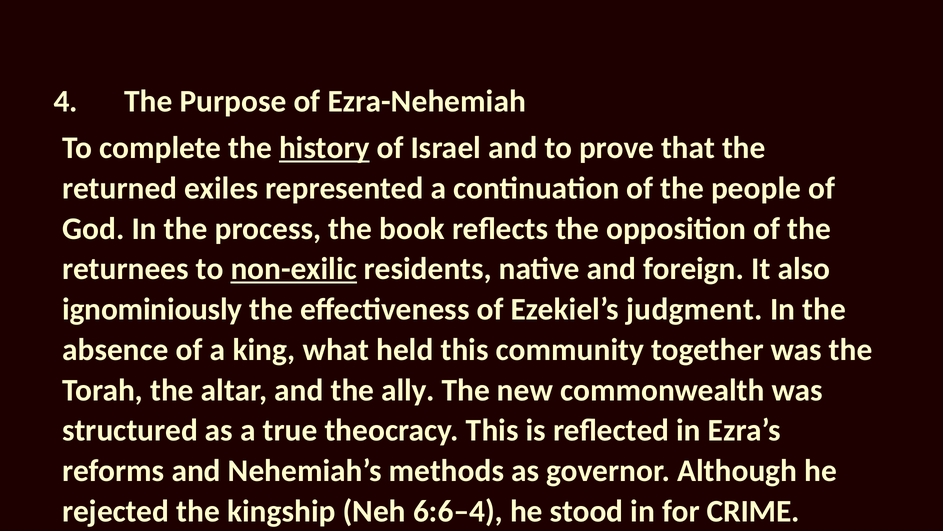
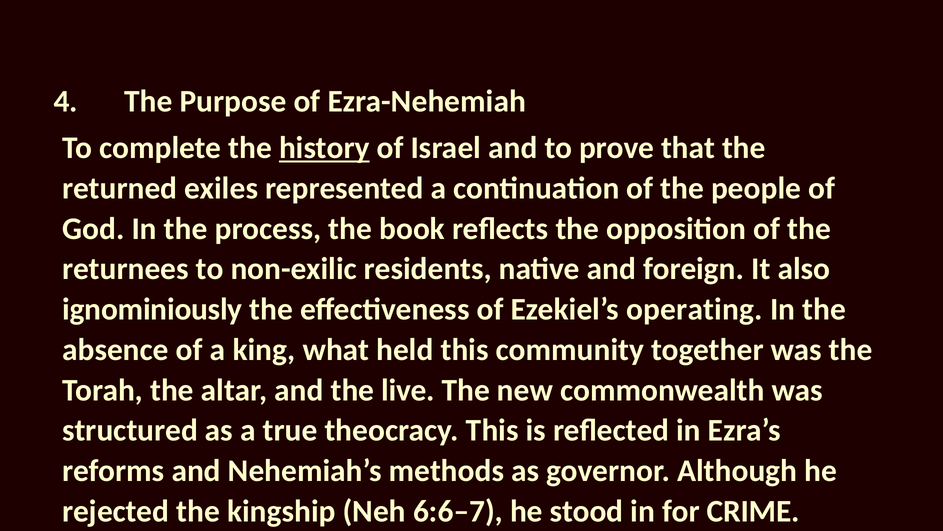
non-exilic underline: present -> none
judgment: judgment -> operating
ally: ally -> live
6:6–4: 6:6–4 -> 6:6–7
